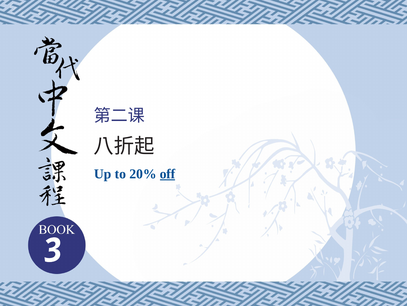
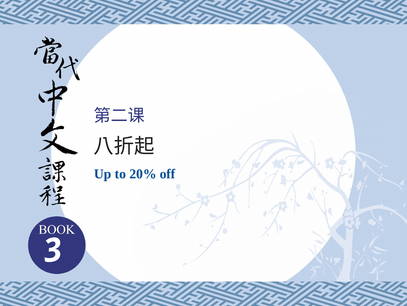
off underline: present -> none
